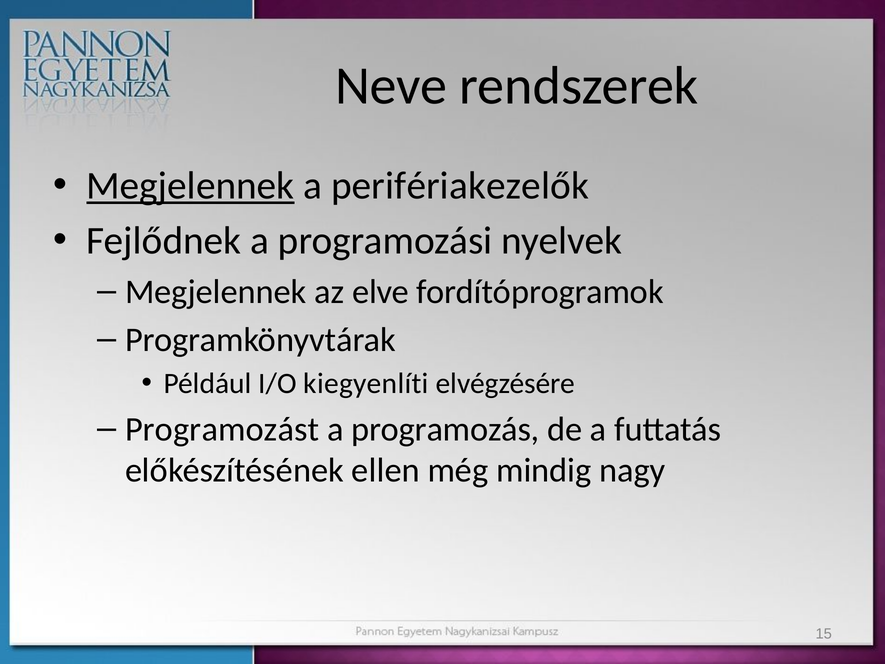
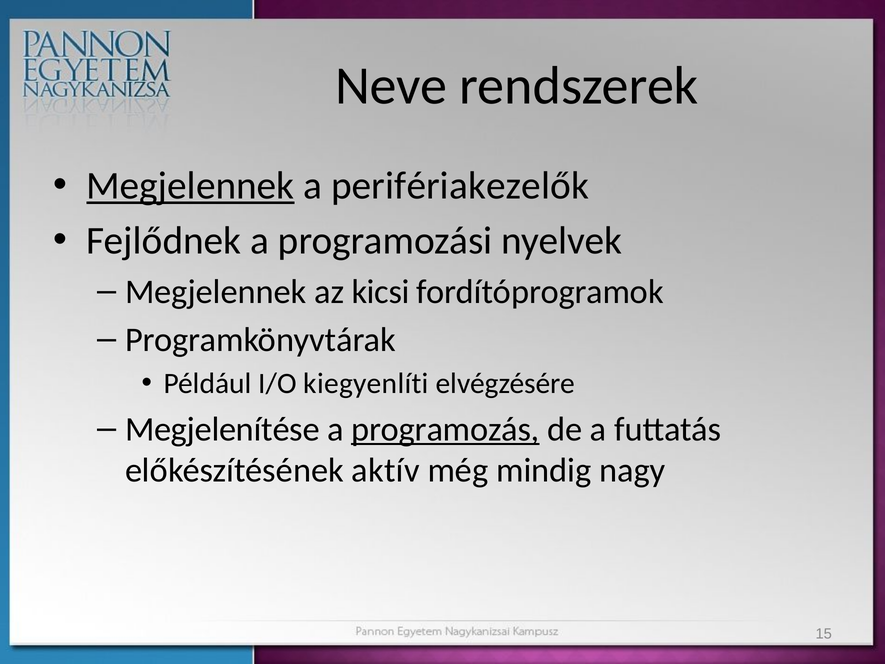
elve: elve -> kicsi
Programozást: Programozást -> Megjelenítése
programozás underline: none -> present
ellen: ellen -> aktív
